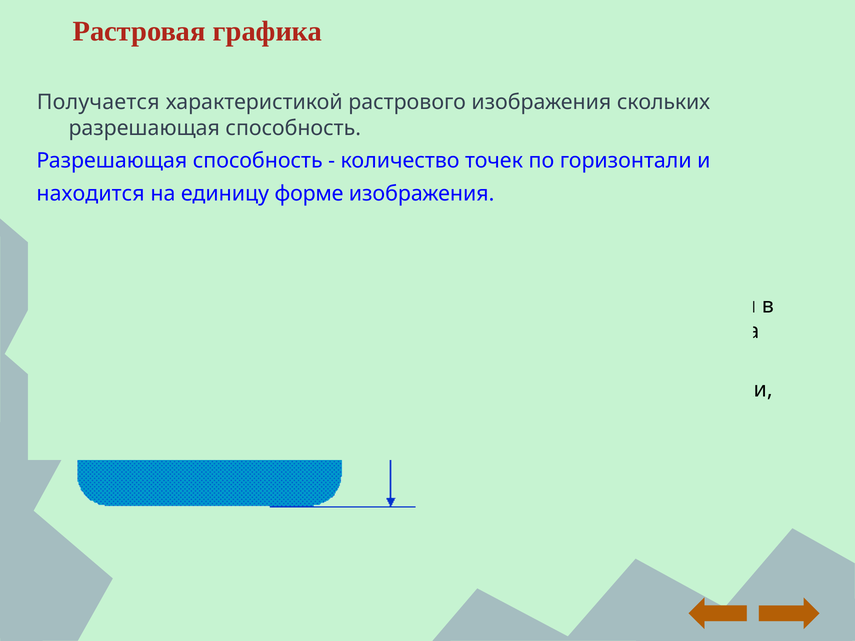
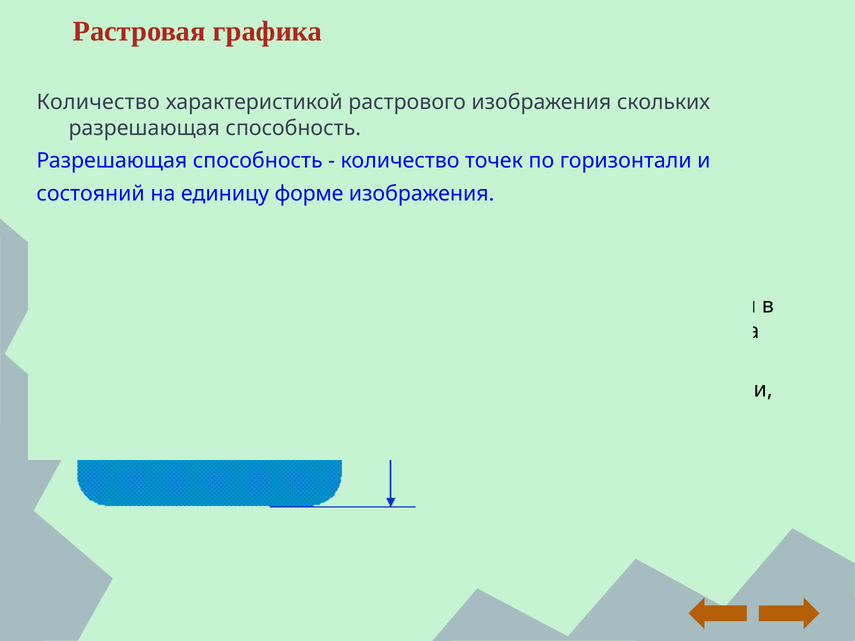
Получается at (98, 102): Получается -> Количество
находится: находится -> состояний
